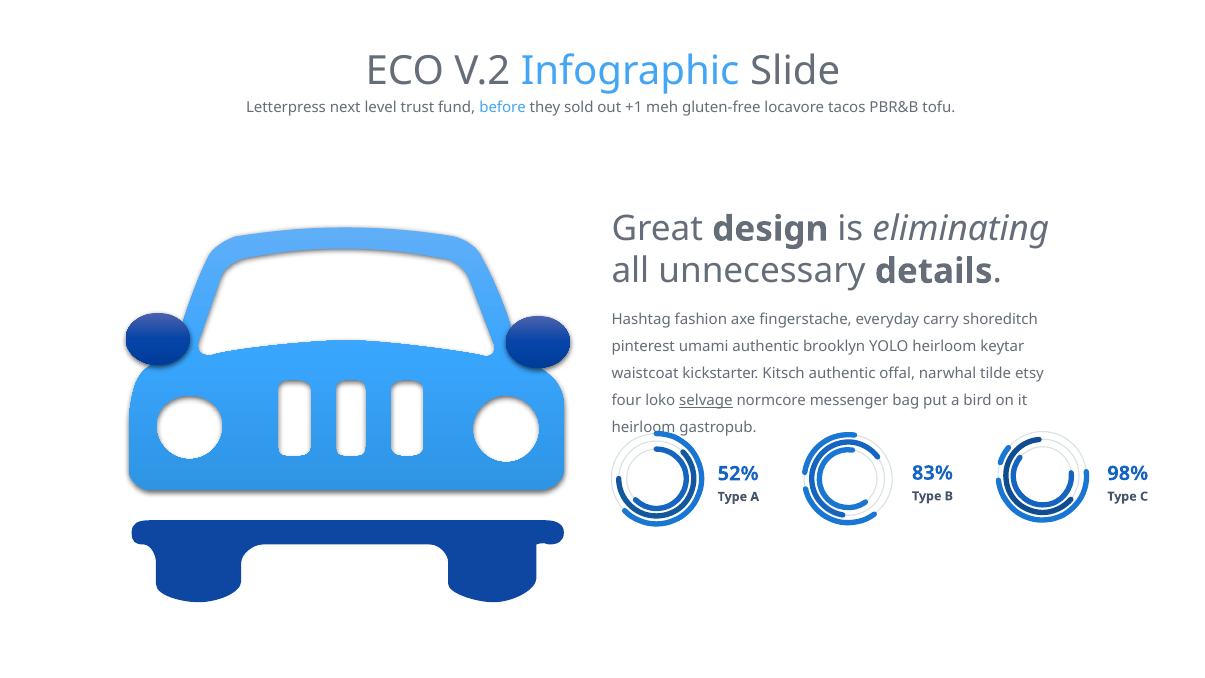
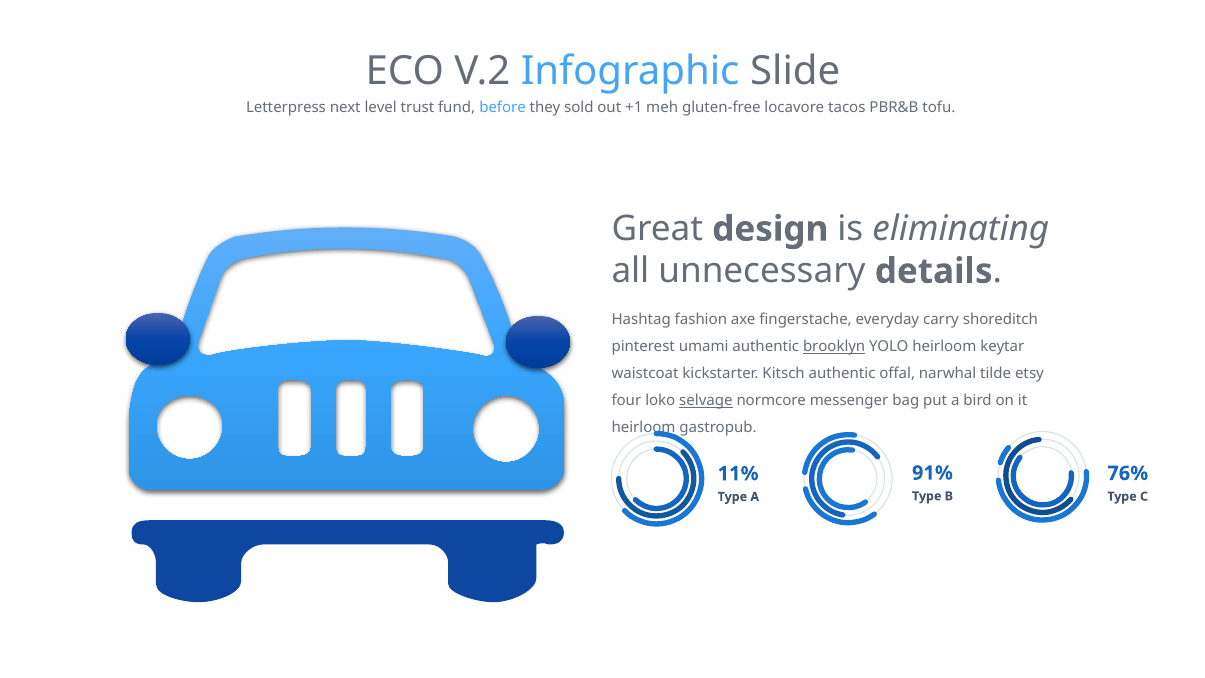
brooklyn underline: none -> present
83%: 83% -> 91%
98%: 98% -> 76%
52%: 52% -> 11%
